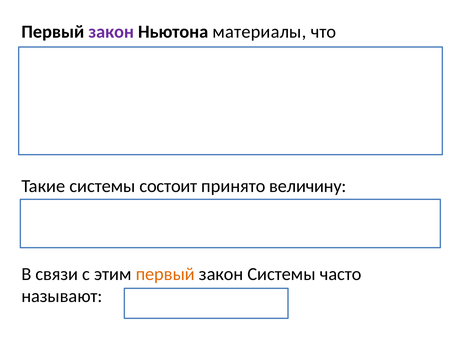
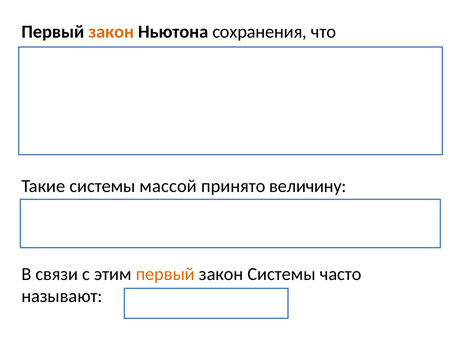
закон at (111, 32) colour: purple -> orange
материалы: материалы -> сохранения
состоит: состоит -> массой
